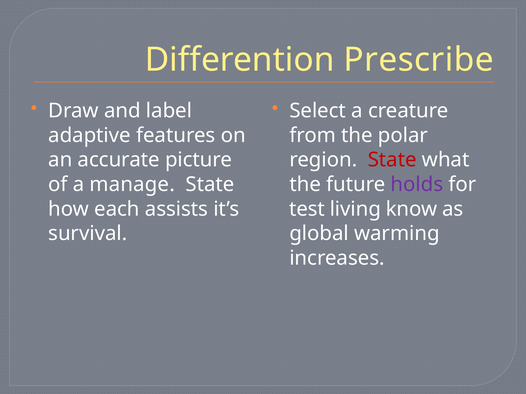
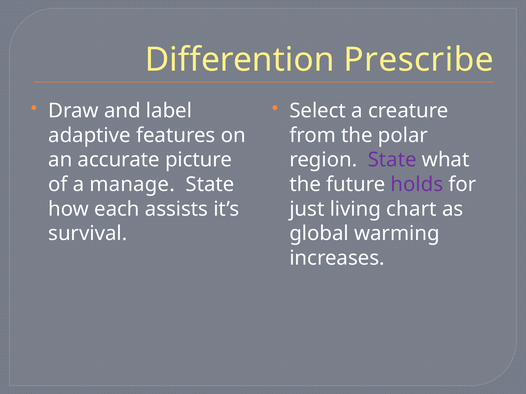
State at (392, 160) colour: red -> purple
test: test -> just
know: know -> chart
